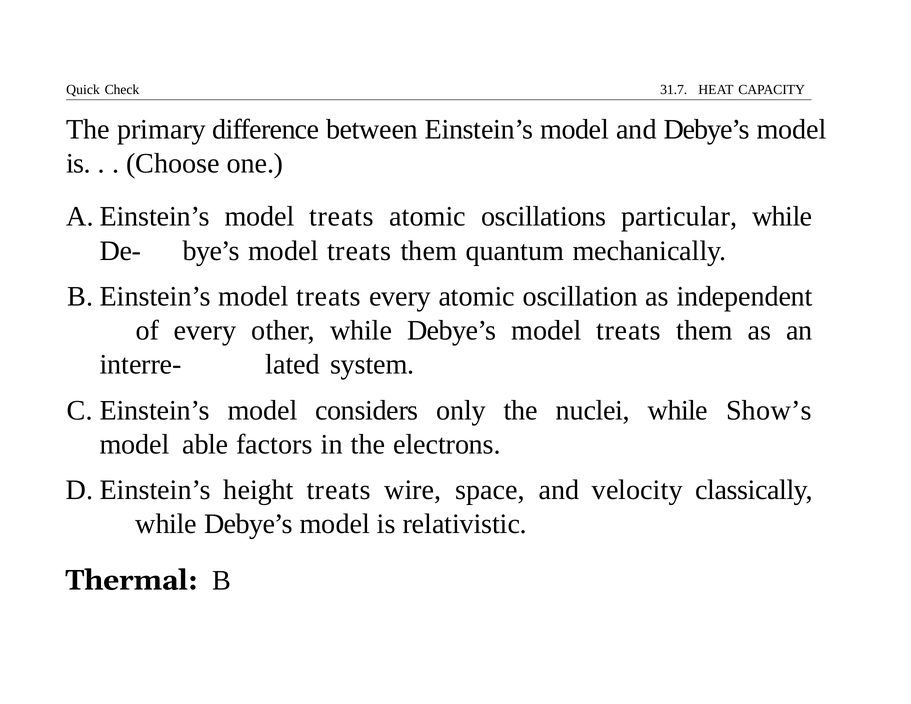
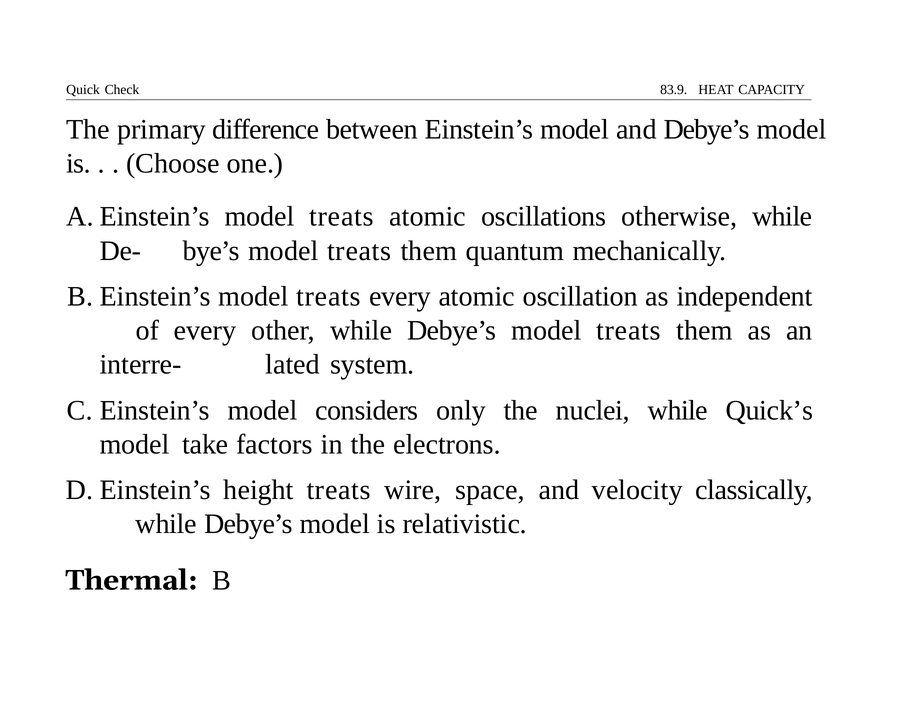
31.7: 31.7 -> 83.9
particular: particular -> otherwise
Show’s: Show’s -> Quick’s
able: able -> take
